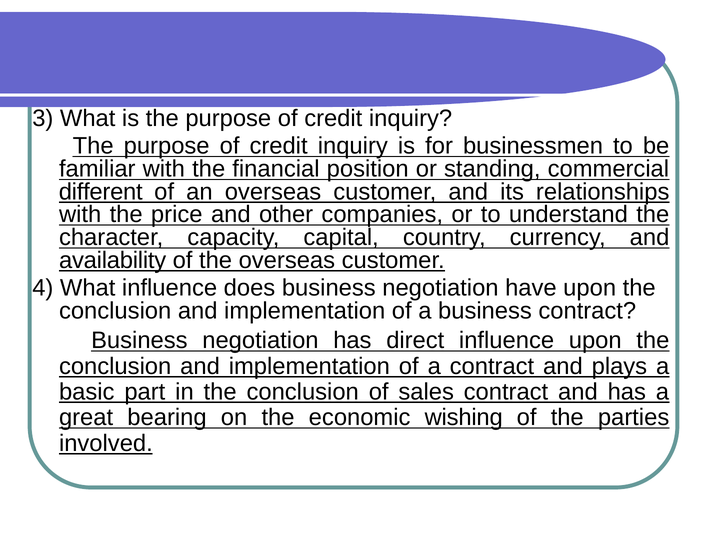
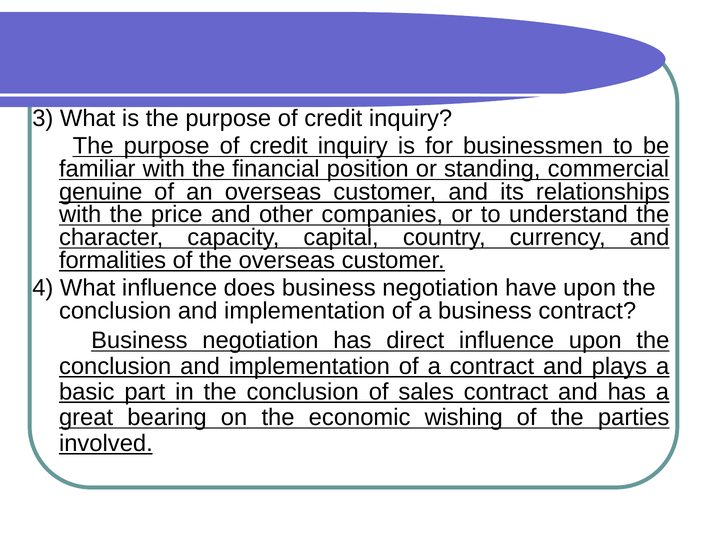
different: different -> genuine
availability: availability -> formalities
